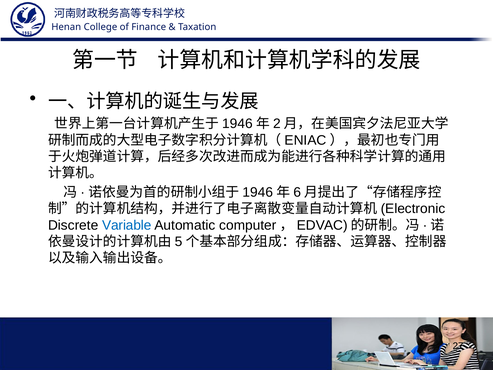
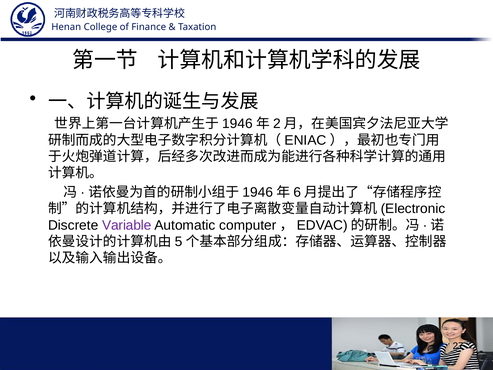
Variable colour: blue -> purple
